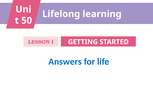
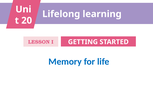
50: 50 -> 20
Answers: Answers -> Memory
